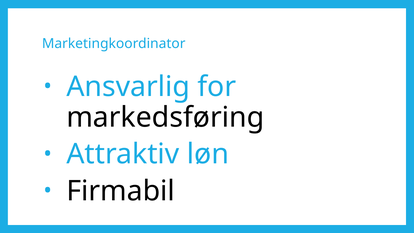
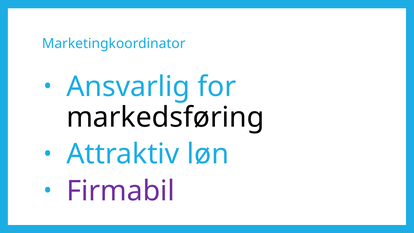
Firmabil colour: black -> purple
